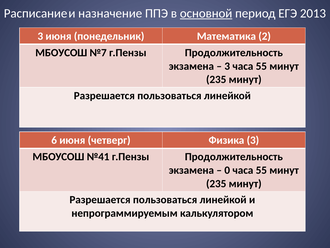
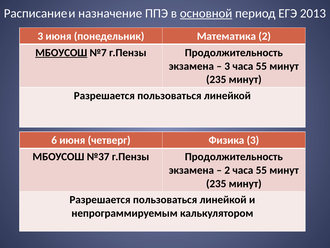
МБОУСОШ at (61, 53) underline: none -> present
№41: №41 -> №37
0 at (227, 170): 0 -> 2
